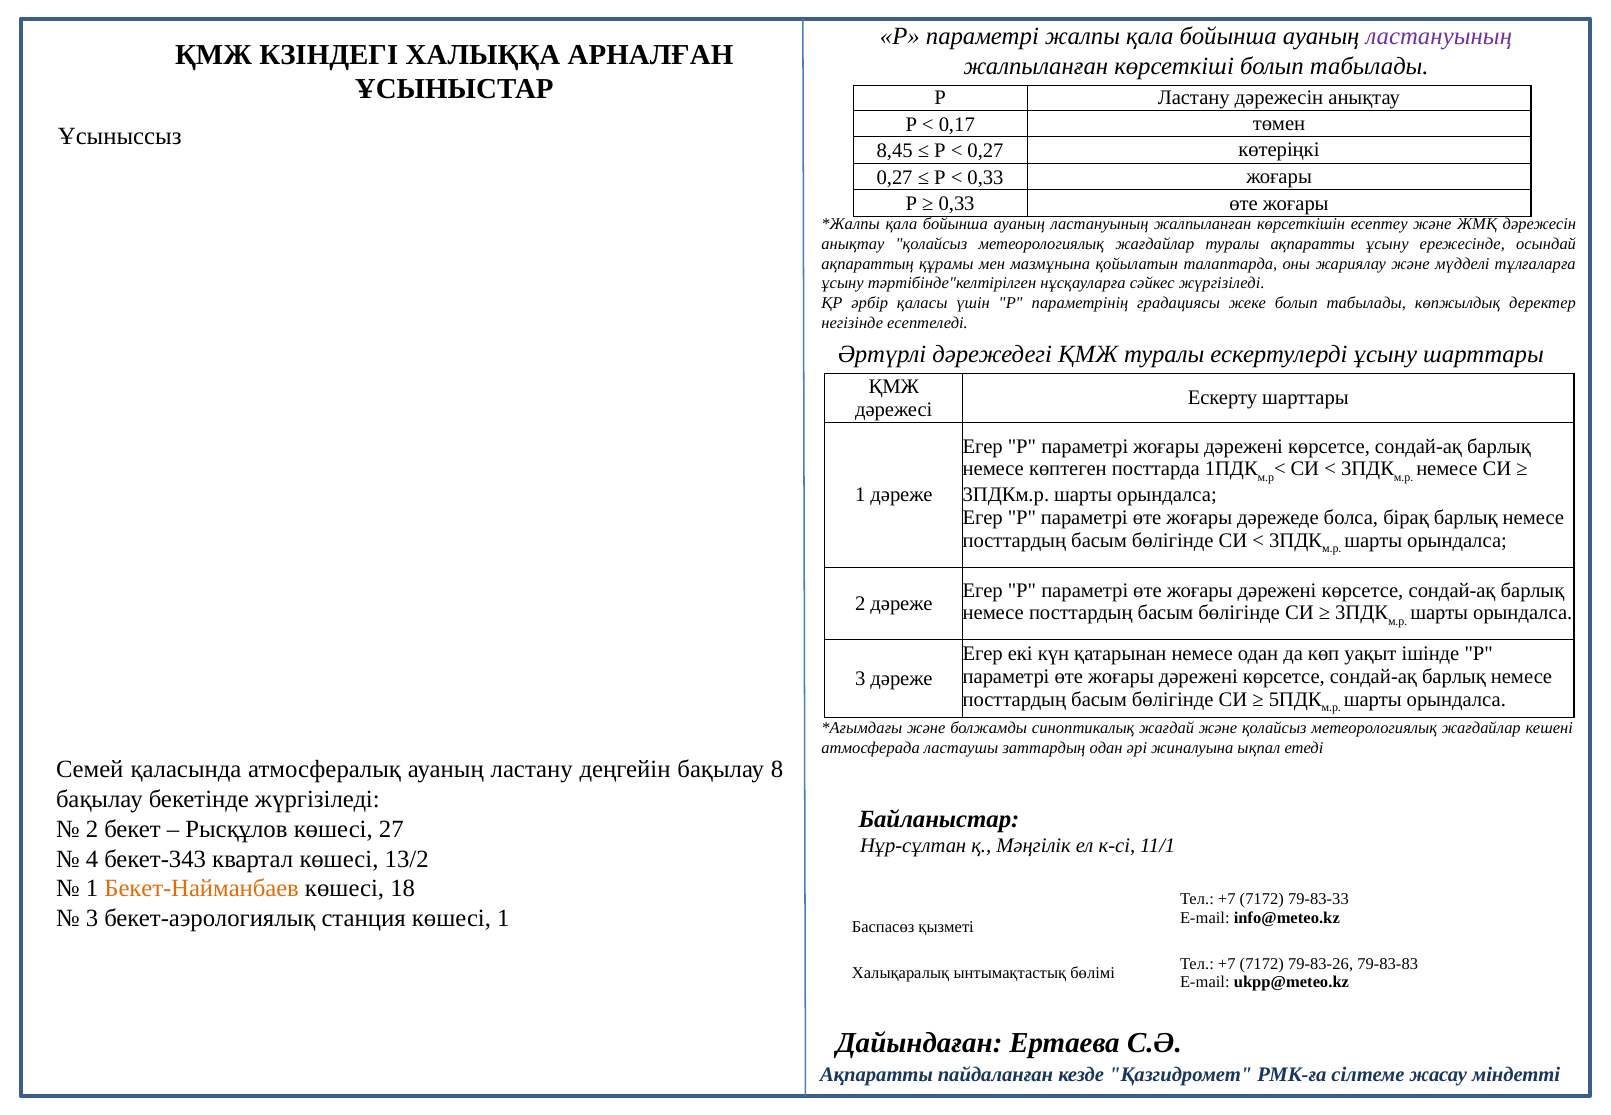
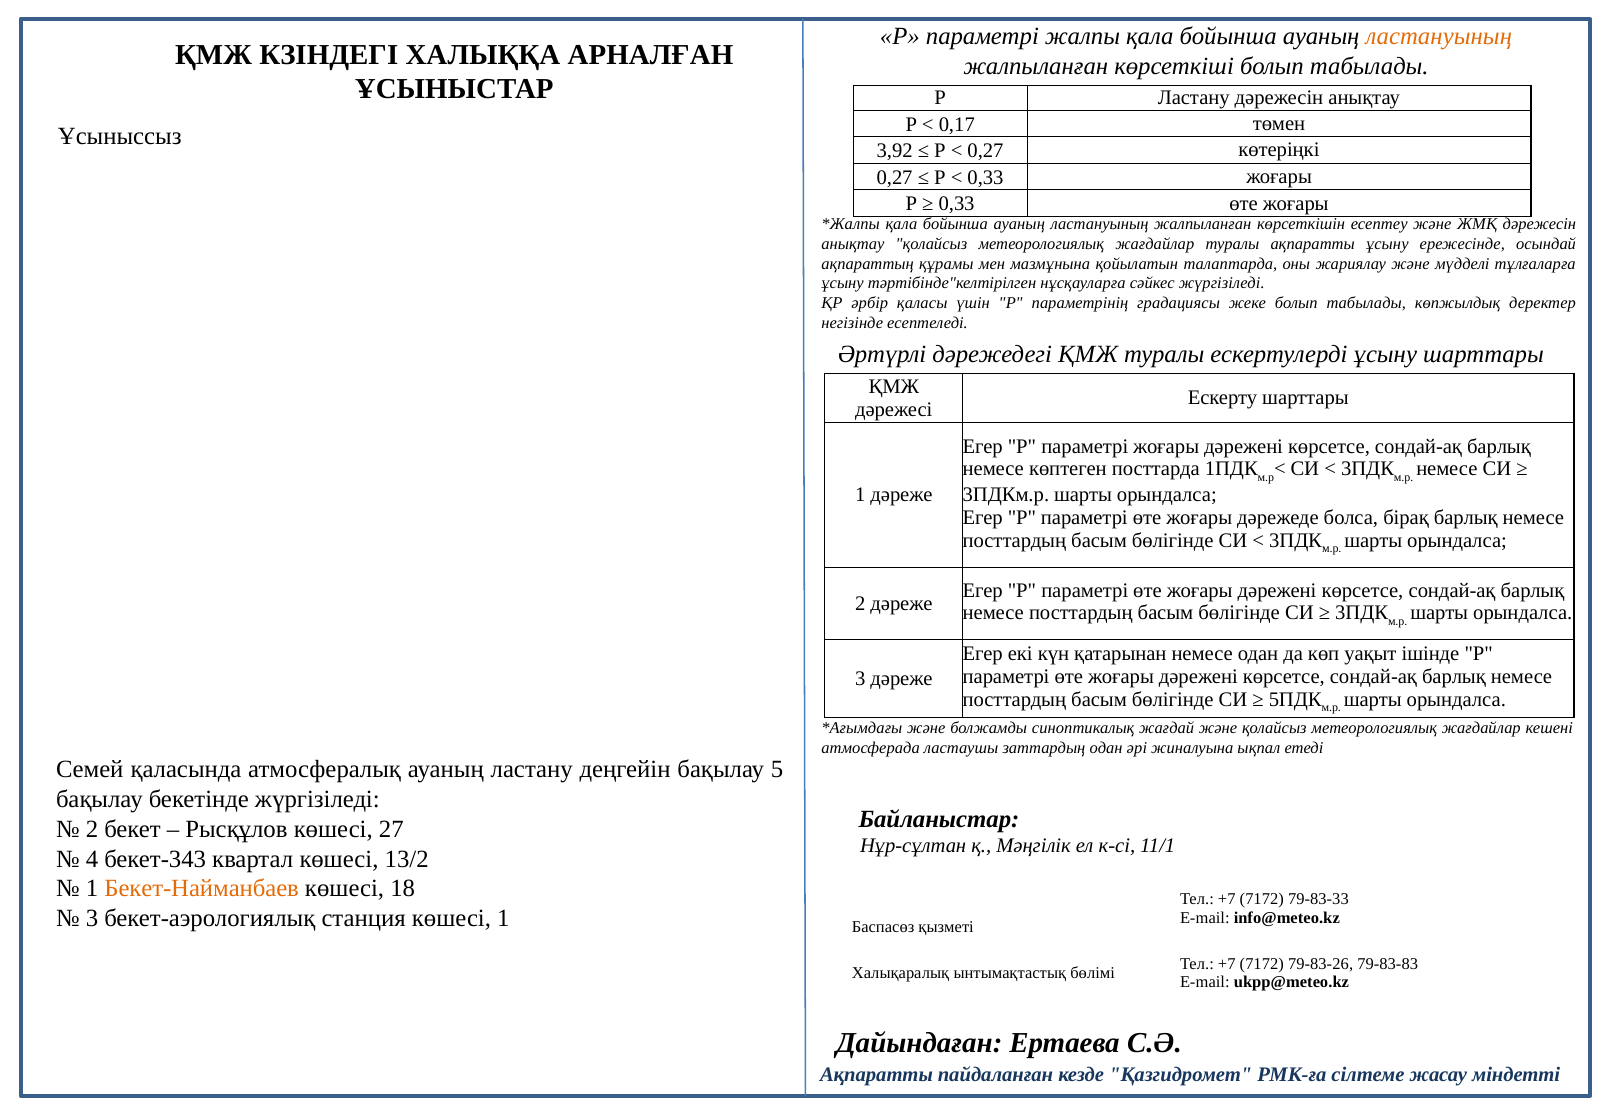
ластануының at (1439, 36) colour: purple -> orange
8,45: 8,45 -> 3,92
8: 8 -> 5
